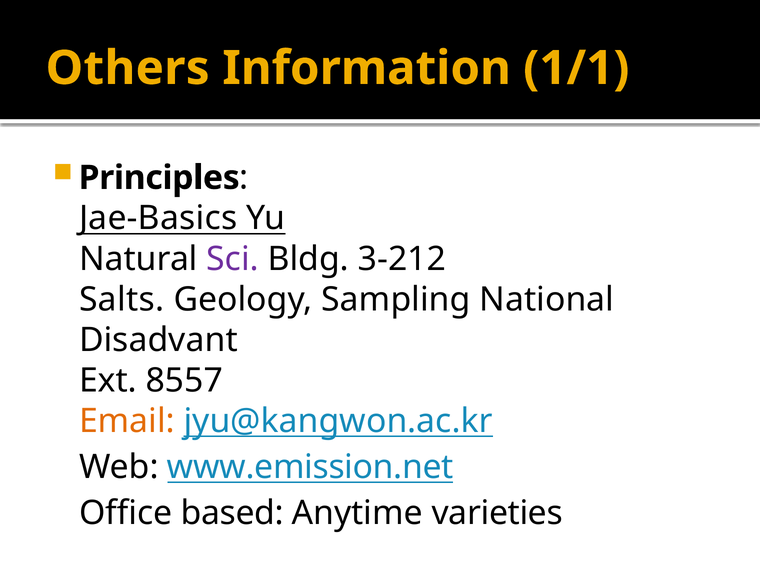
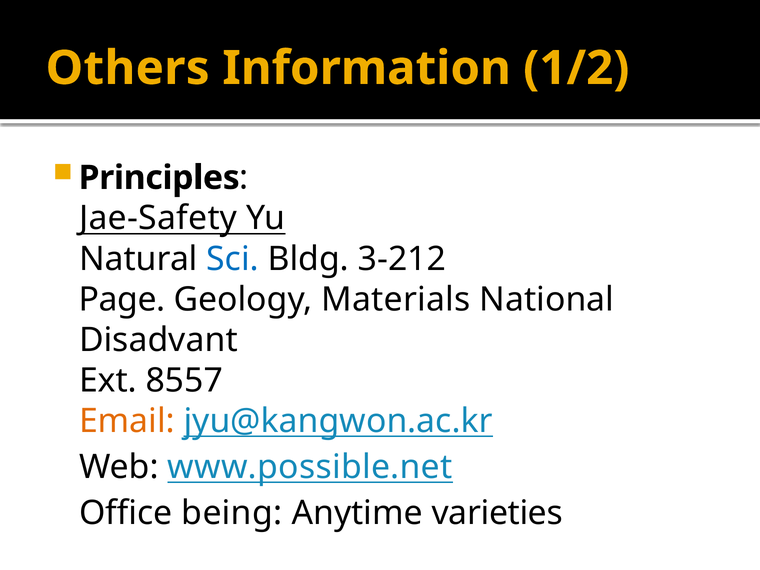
1/1: 1/1 -> 1/2
Jae-Basics: Jae-Basics -> Jae-Safety
Sci colour: purple -> blue
Salts: Salts -> Page
Sampling: Sampling -> Materials
www.emission.net: www.emission.net -> www.possible.net
based: based -> being
